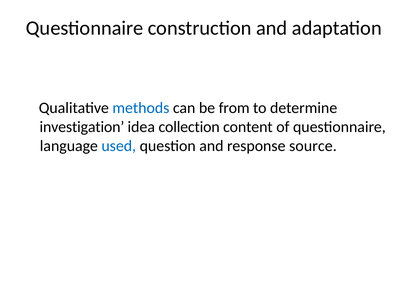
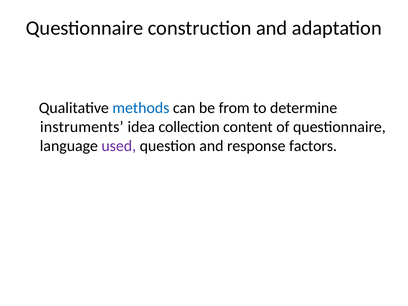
investigation: investigation -> instruments
used colour: blue -> purple
source: source -> factors
